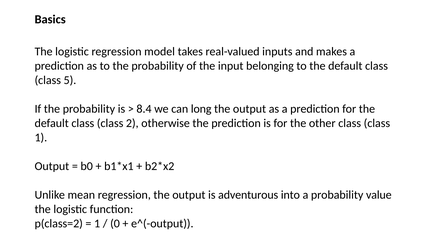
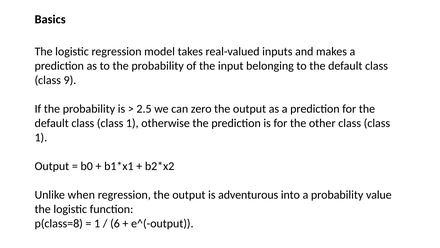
5: 5 -> 9
8.4: 8.4 -> 2.5
long: long -> zero
default class class 2: 2 -> 1
mean: mean -> when
p(class=2: p(class=2 -> p(class=8
0: 0 -> 6
